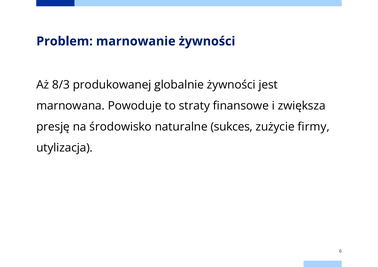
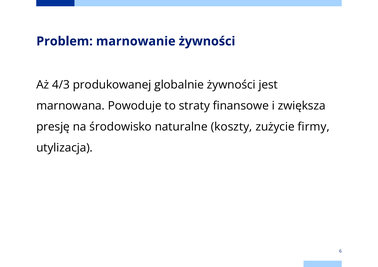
8/3: 8/3 -> 4/3
sukces: sukces -> koszty
